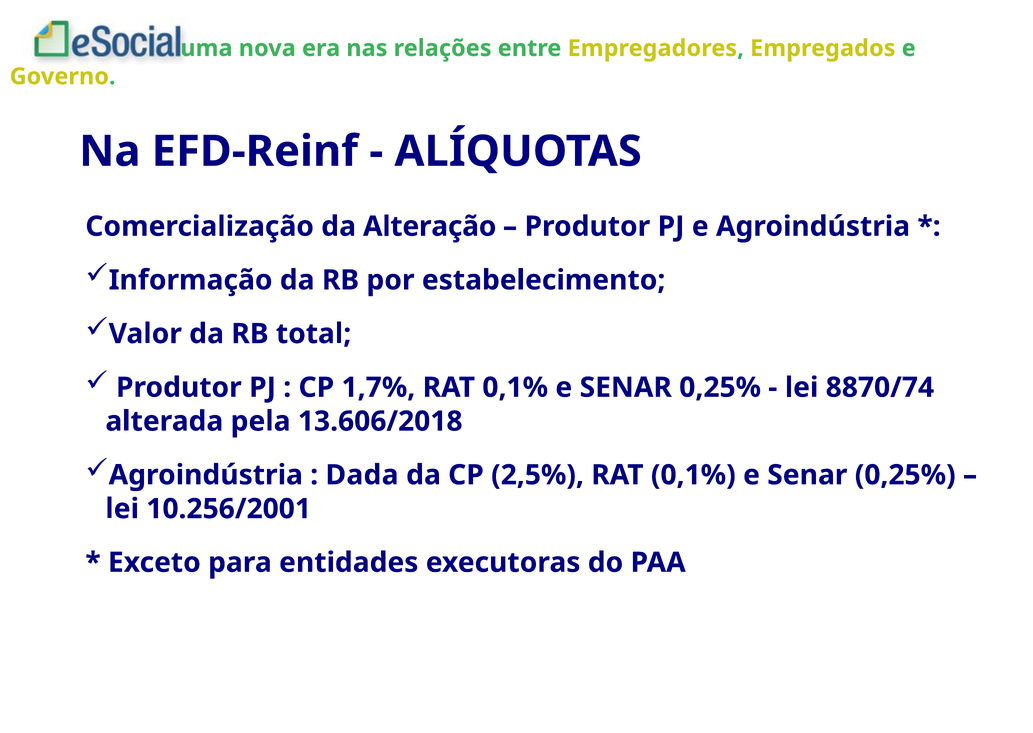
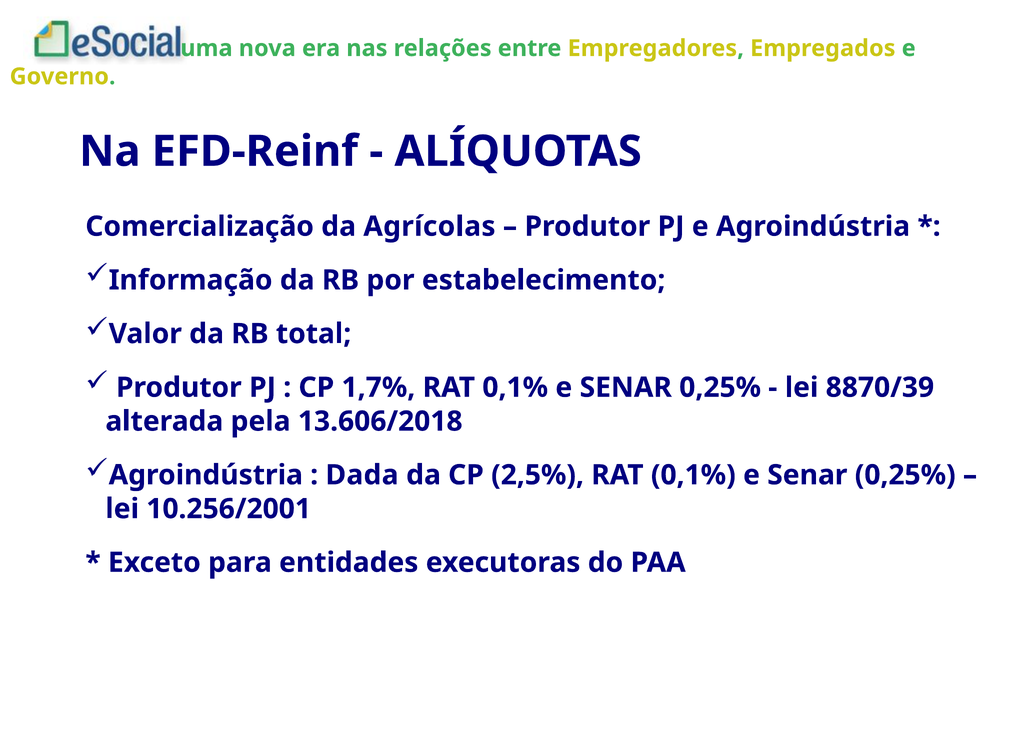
Alteração: Alteração -> Agrícolas
8870/74: 8870/74 -> 8870/39
